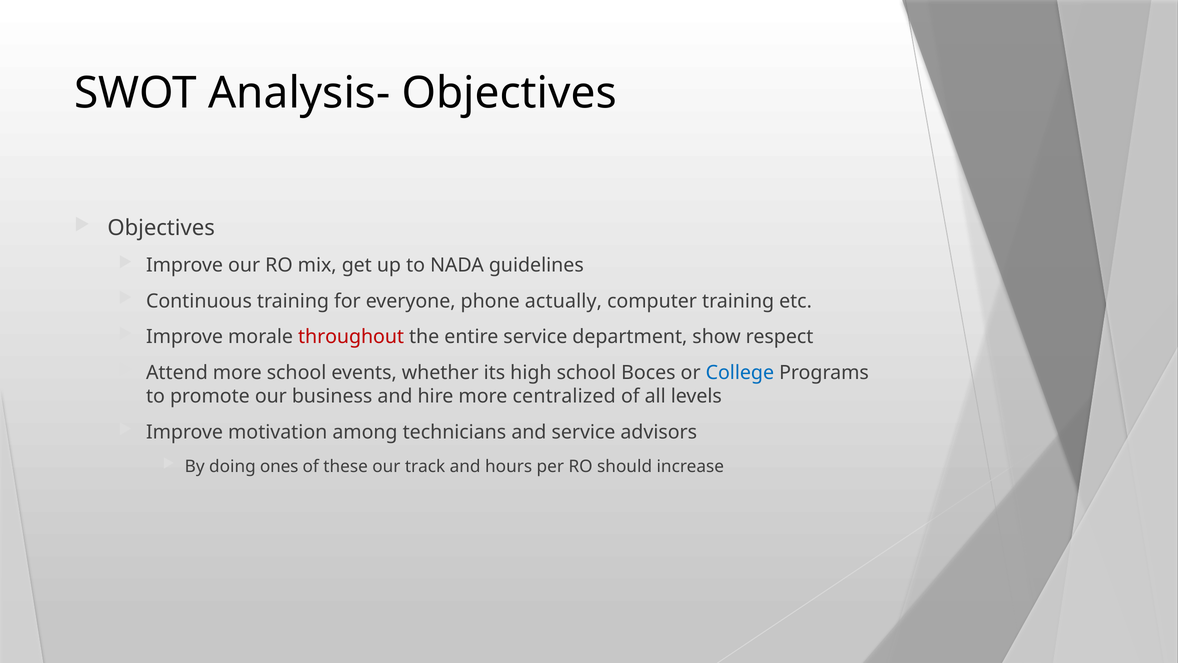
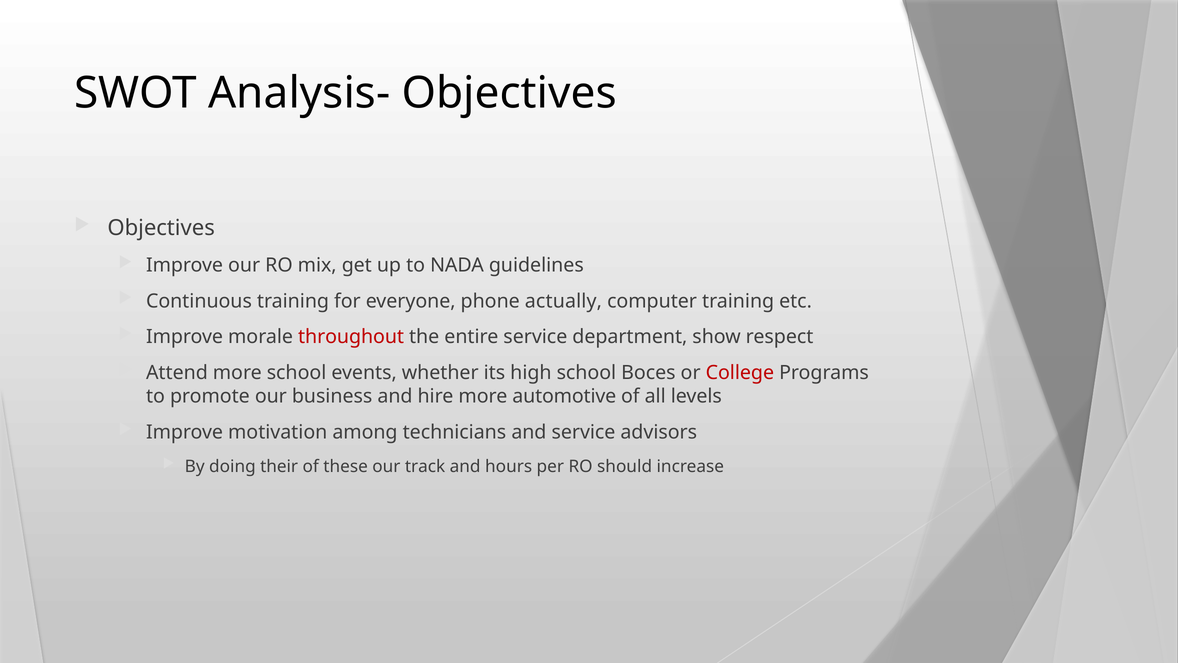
College colour: blue -> red
centralized: centralized -> automotive
ones: ones -> their
